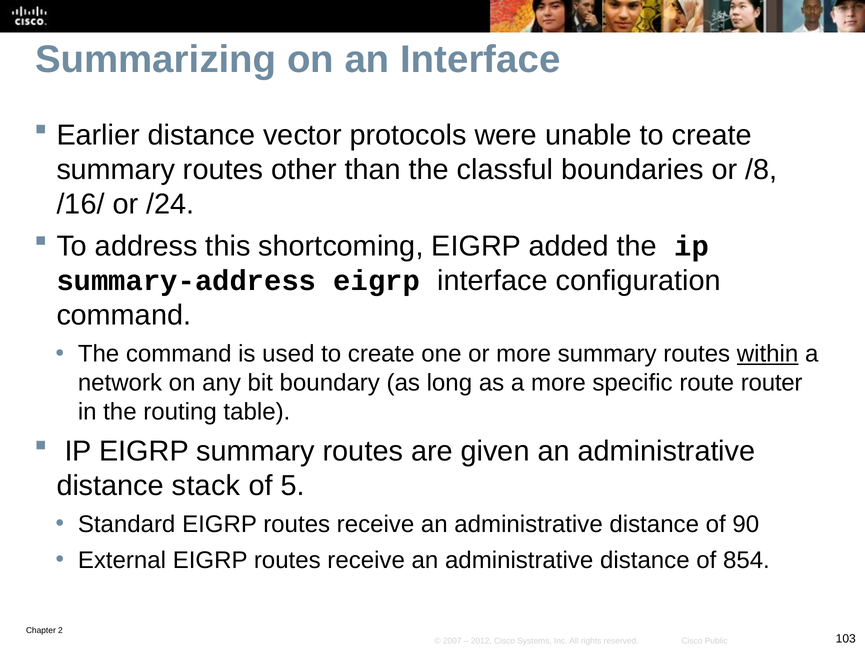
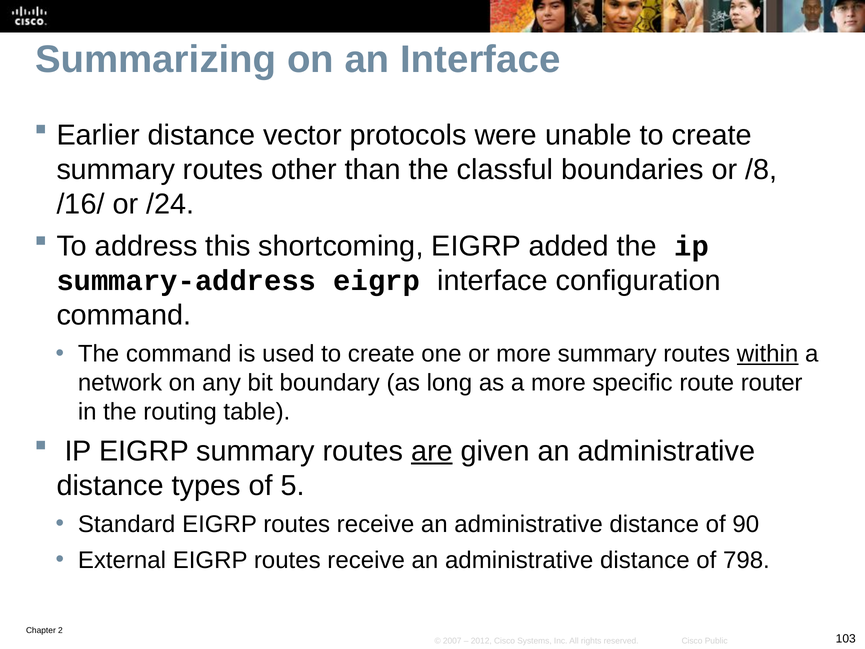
are underline: none -> present
stack: stack -> types
854: 854 -> 798
